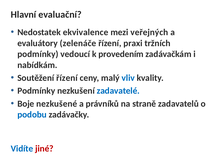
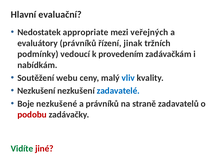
ekvivalence: ekvivalence -> appropriate
evaluátory zelenáče: zelenáče -> právníků
praxi: praxi -> jinak
Soutěžení řízení: řízení -> webu
Podmínky at (36, 91): Podmínky -> Nezkušení
podobu colour: blue -> red
Vidíte colour: blue -> green
